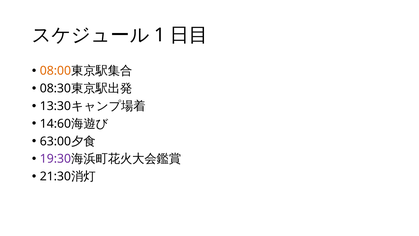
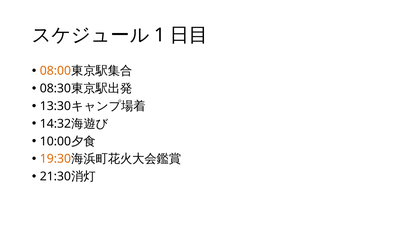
14:60: 14:60 -> 14:32
63:00: 63:00 -> 10:00
19:30 colour: purple -> orange
